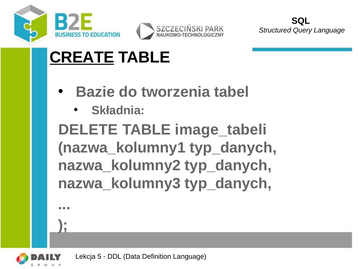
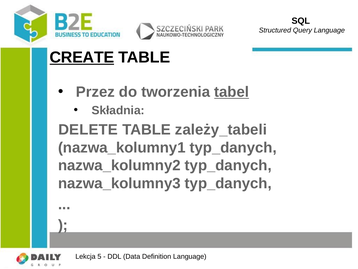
Bazie: Bazie -> Przez
tabel underline: none -> present
image_tabeli: image_tabeli -> zależy_tabeli
